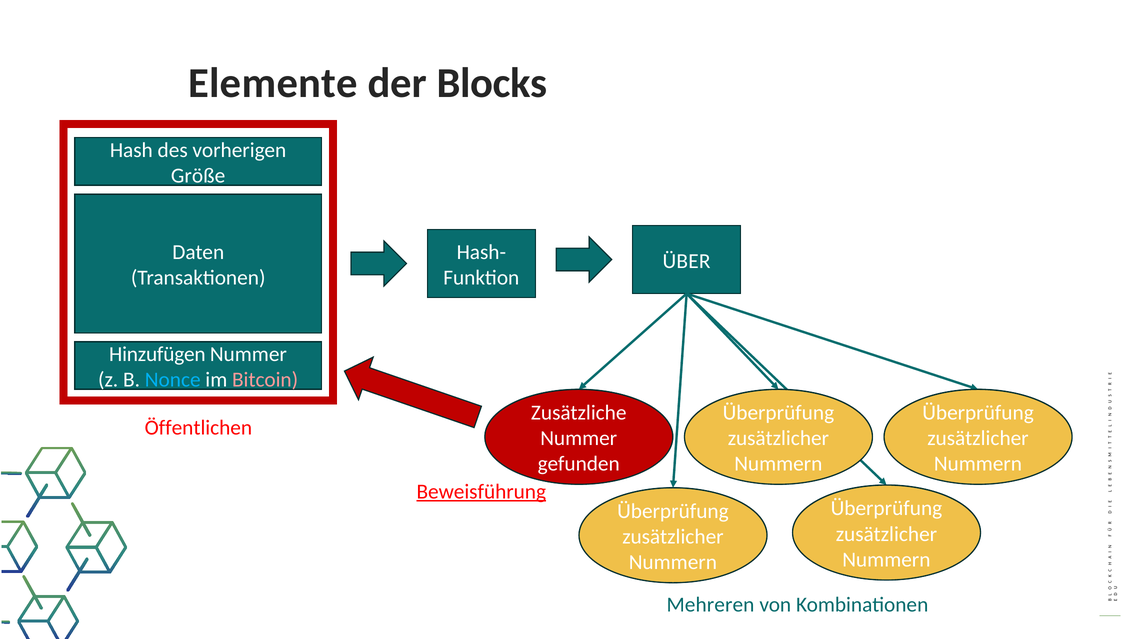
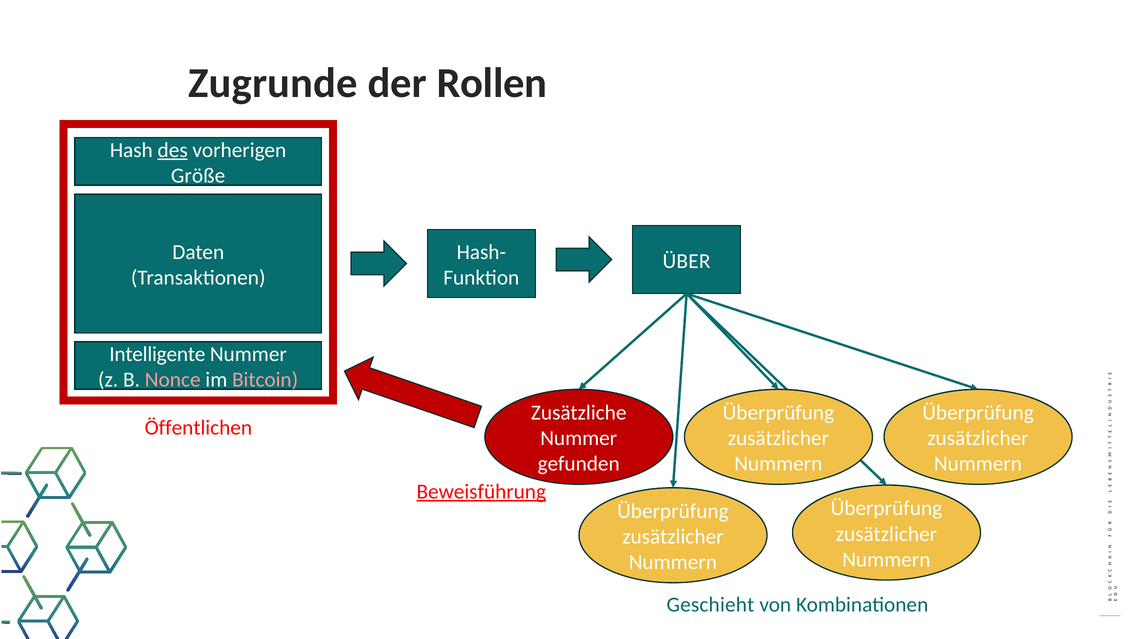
Elemente: Elemente -> Zugrunde
Blocks: Blocks -> Rollen
des underline: none -> present
Hinzufügen: Hinzufügen -> Intelligente
Nonce colour: light blue -> pink
Mehreren: Mehreren -> Geschieht
